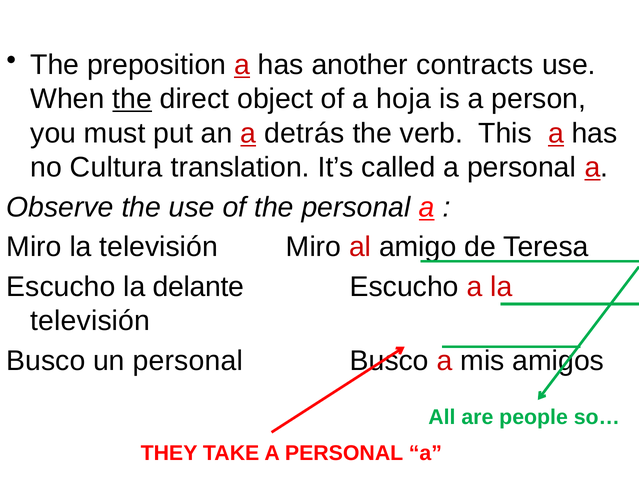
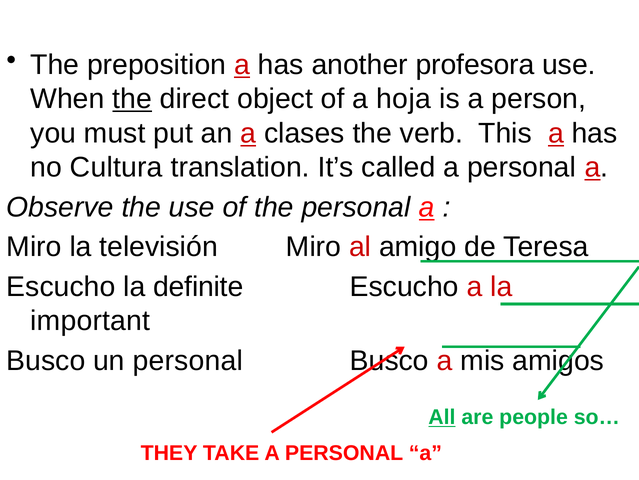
contracts: contracts -> profesora
detrás: detrás -> clases
delante: delante -> definite
televisión at (90, 320): televisión -> important
All underline: none -> present
